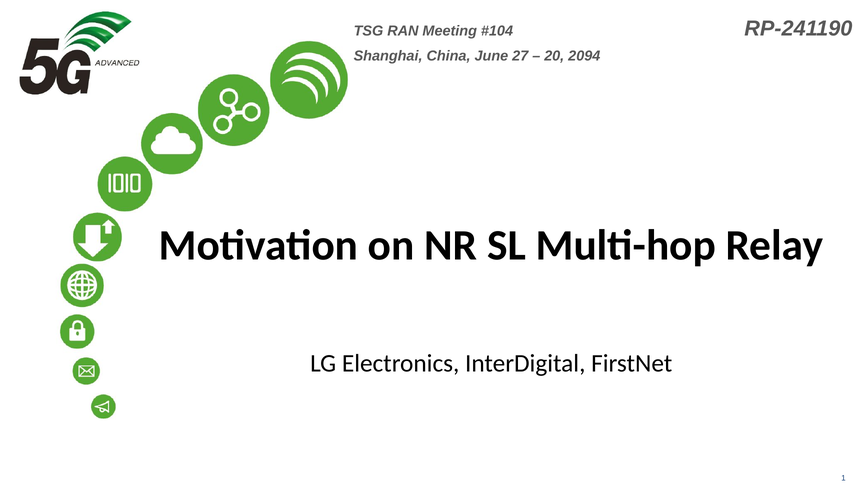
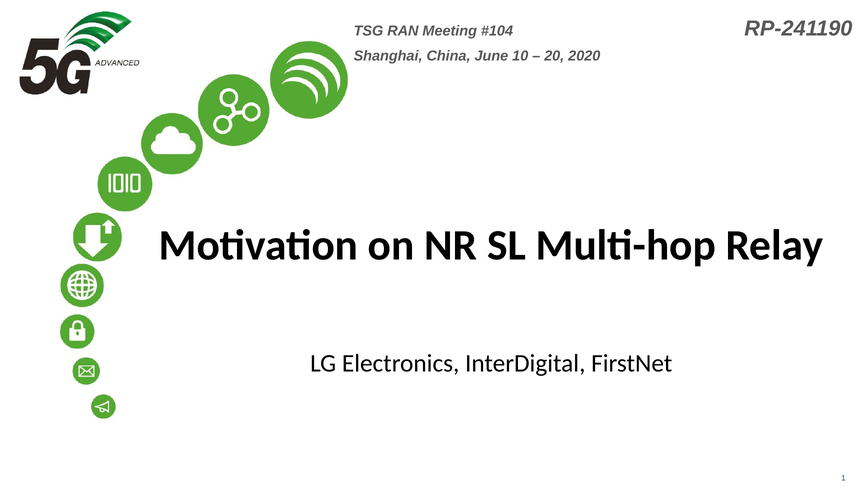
27: 27 -> 10
2094: 2094 -> 2020
